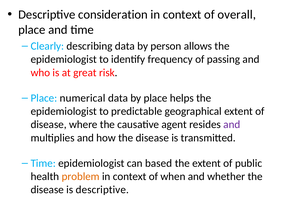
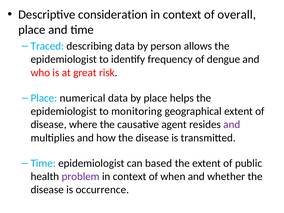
Clearly: Clearly -> Traced
passing: passing -> dengue
predictable: predictable -> monitoring
problem colour: orange -> purple
is descriptive: descriptive -> occurrence
